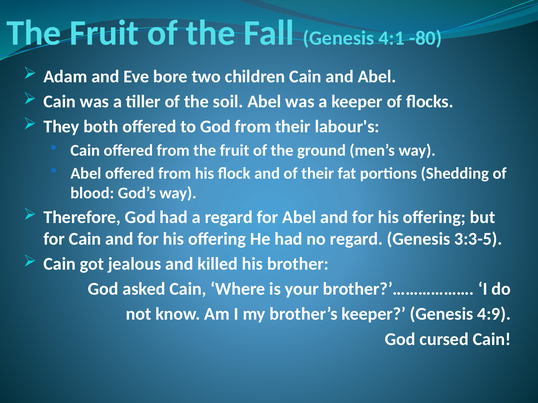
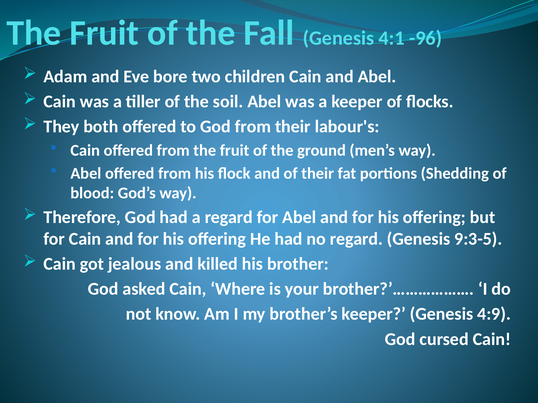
-80: -80 -> -96
3:3-5: 3:3-5 -> 9:3-5
